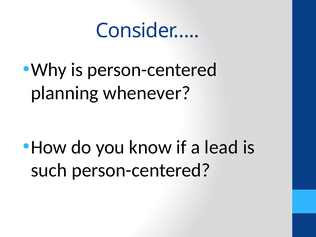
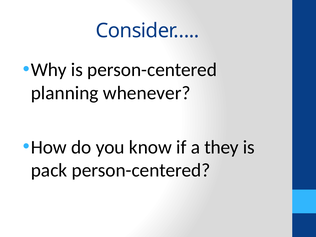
lead: lead -> they
such: such -> pack
